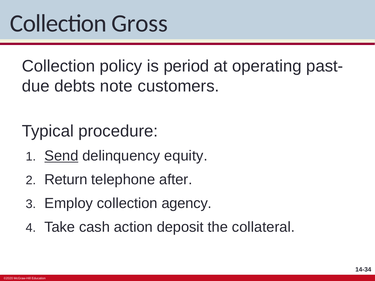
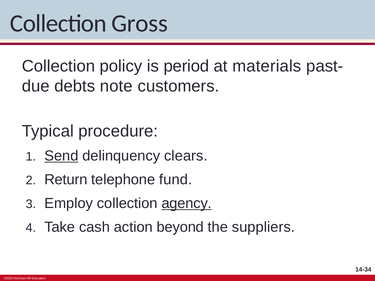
operating: operating -> materials
equity: equity -> clears
after: after -> fund
agency underline: none -> present
deposit: deposit -> beyond
collateral: collateral -> suppliers
